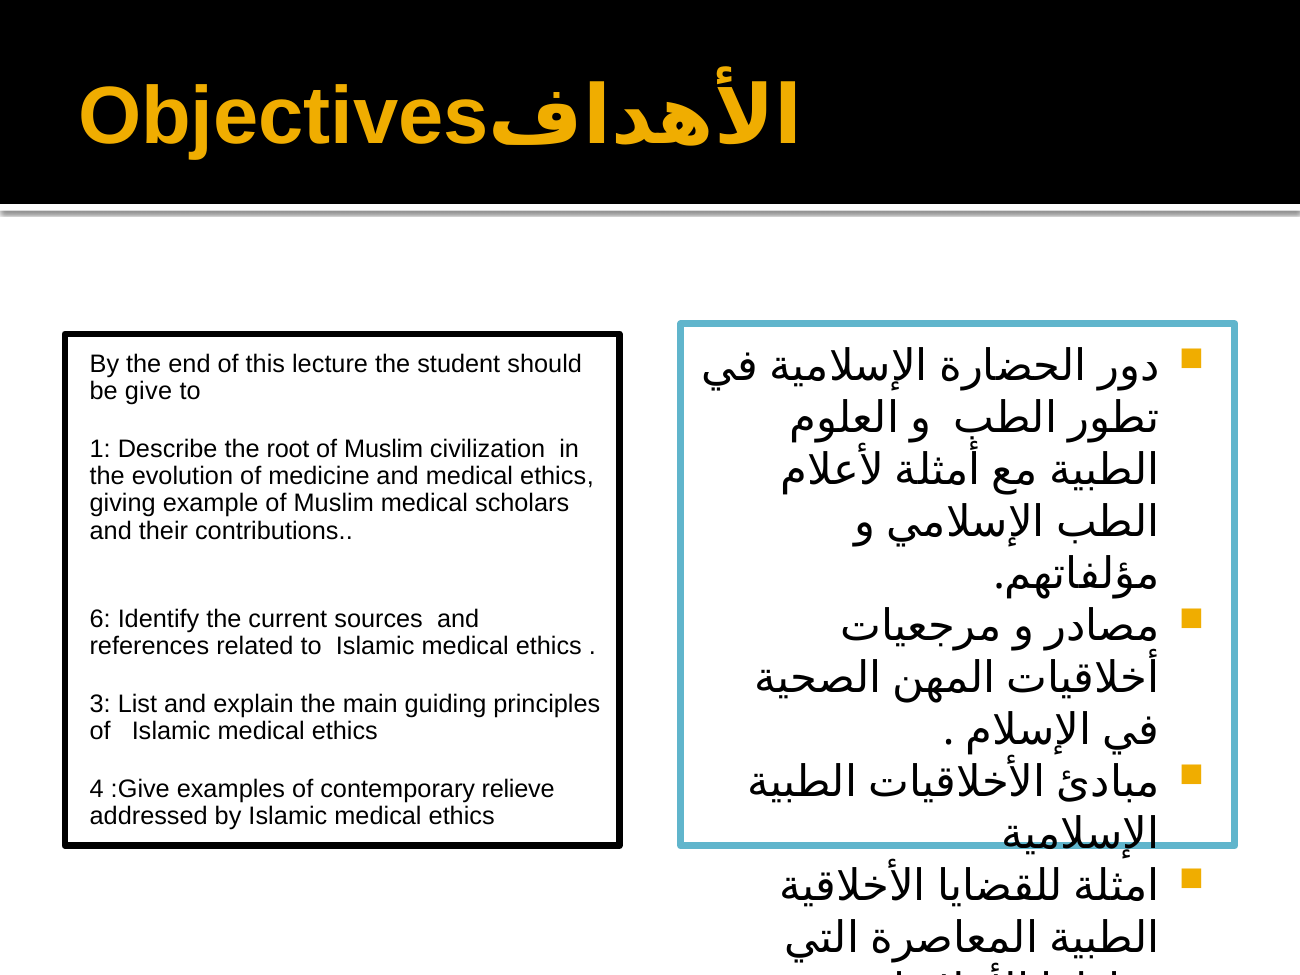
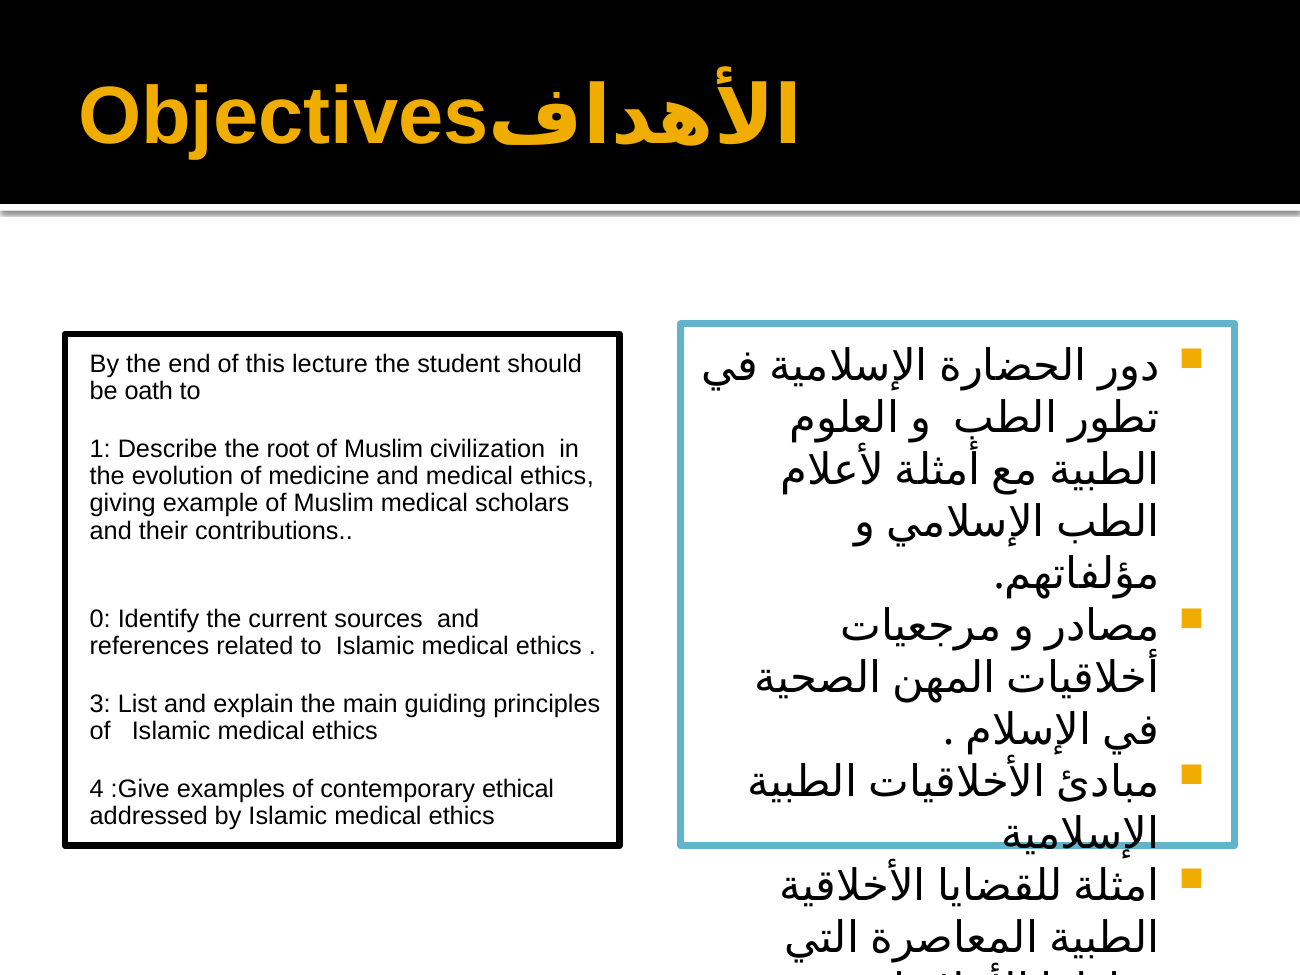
give: give -> oath
6: 6 -> 0
relieve: relieve -> ethical
